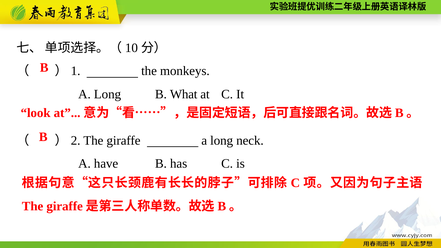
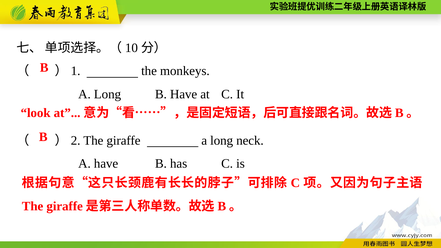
B What: What -> Have
